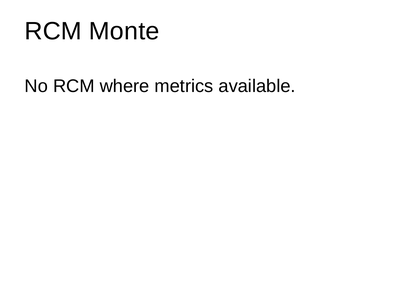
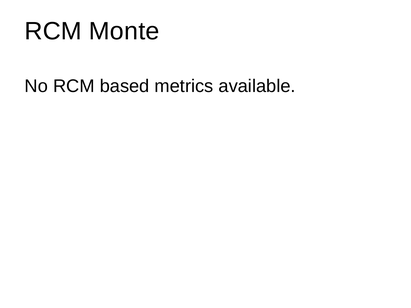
where: where -> based
